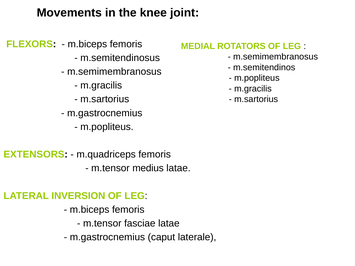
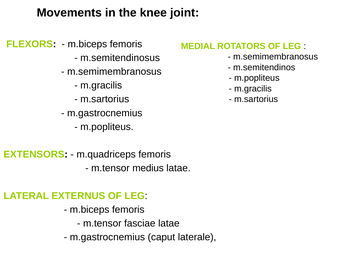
INVERSION: INVERSION -> EXTERNUS
